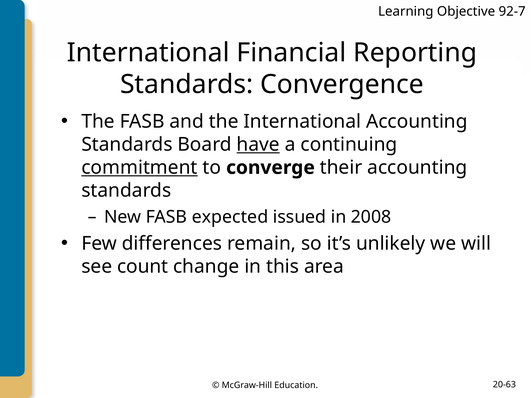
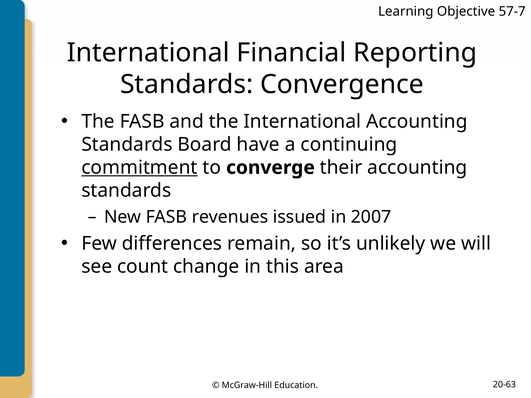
92-7: 92-7 -> 57-7
have underline: present -> none
expected: expected -> revenues
2008: 2008 -> 2007
